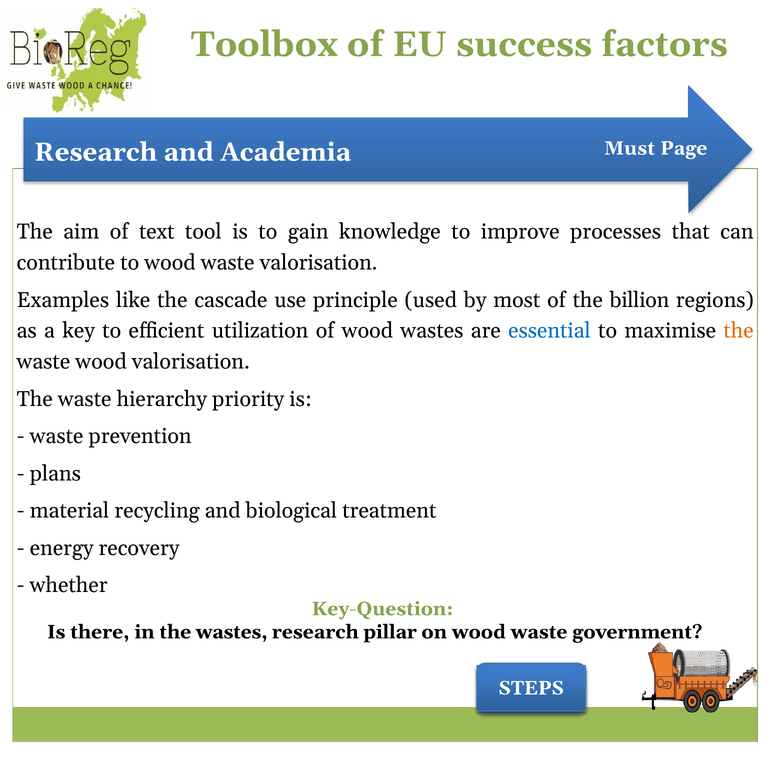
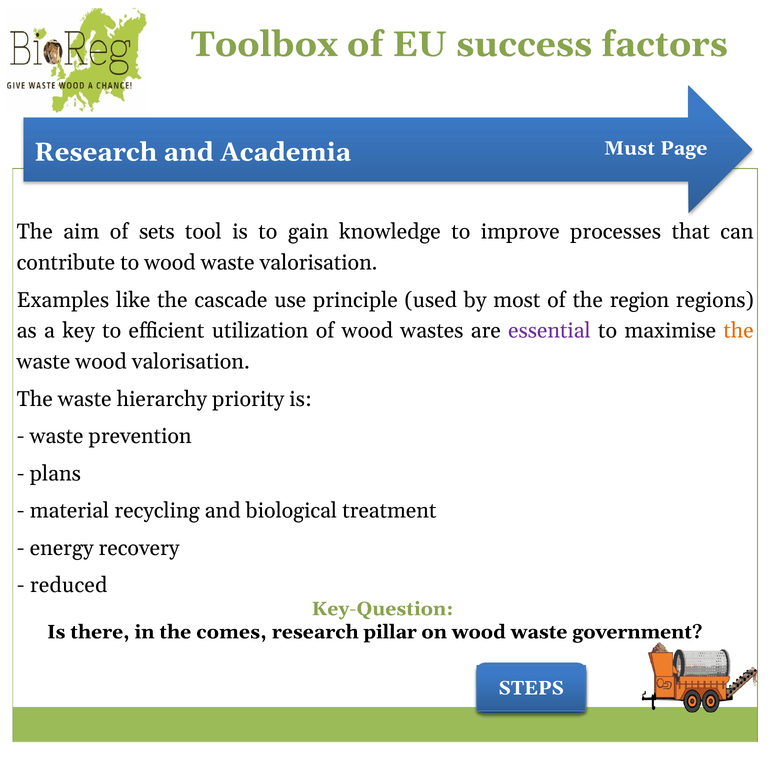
text: text -> sets
billion: billion -> region
essential colour: blue -> purple
whether: whether -> reduced
the wastes: wastes -> comes
